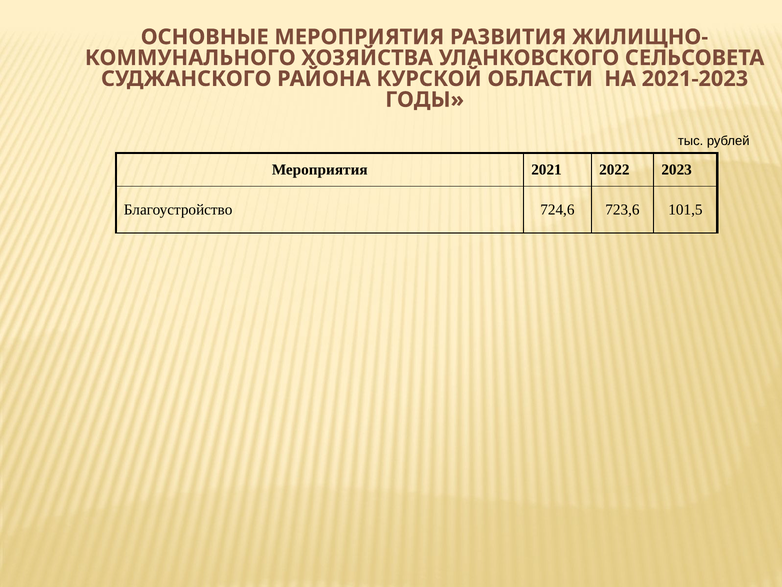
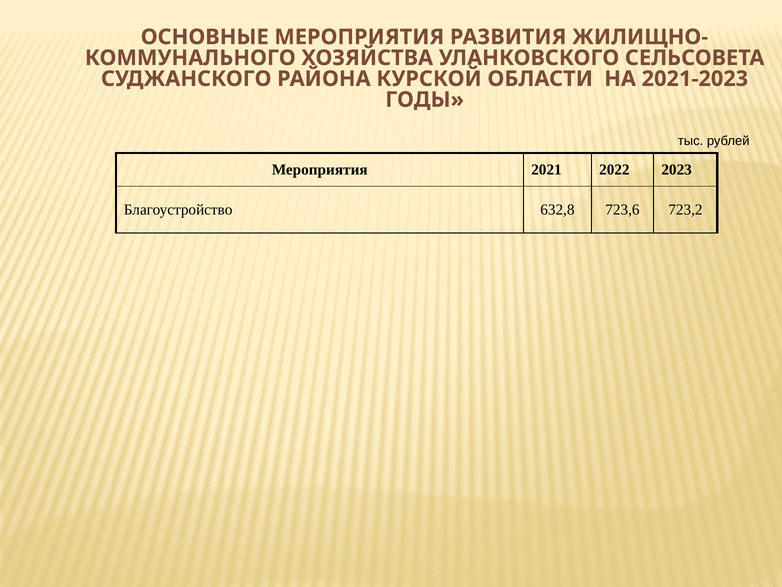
724,6: 724,6 -> 632,8
101,5: 101,5 -> 723,2
